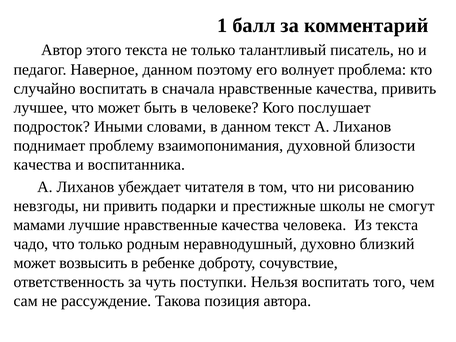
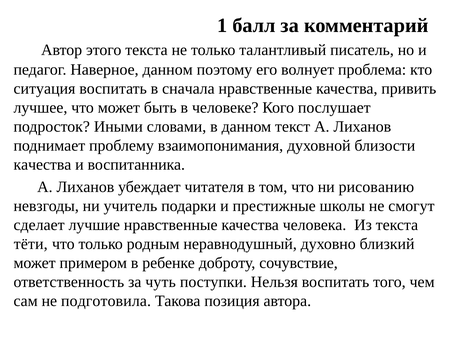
случайно: случайно -> ситуация
ни привить: привить -> учитель
мамами: мамами -> сделает
чадо: чадо -> тёти
возвысить: возвысить -> примером
рассуждение: рассуждение -> подготовила
